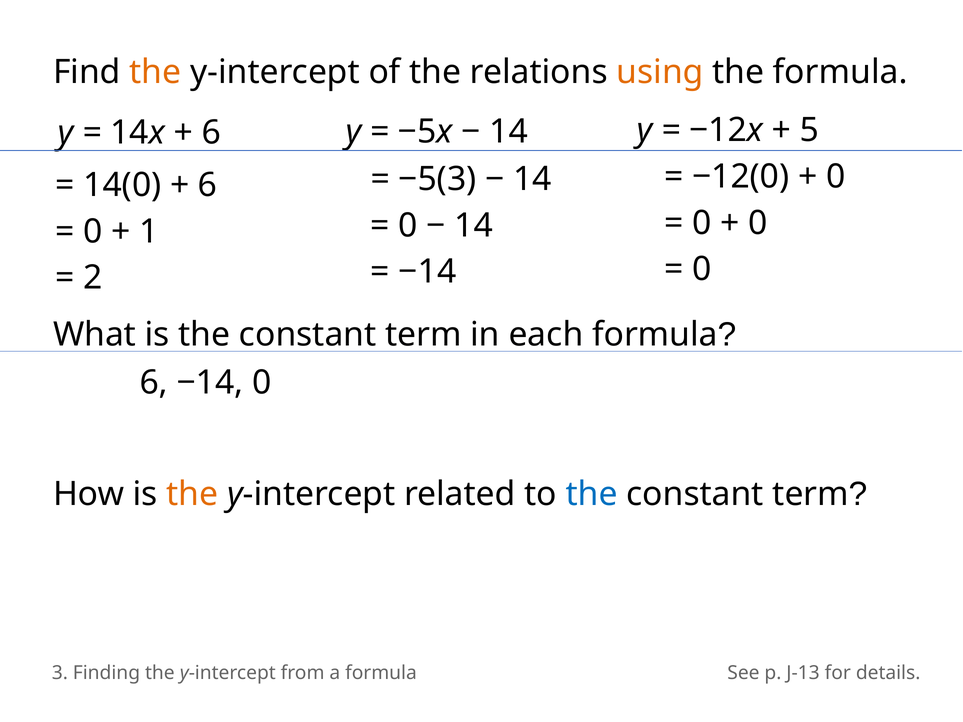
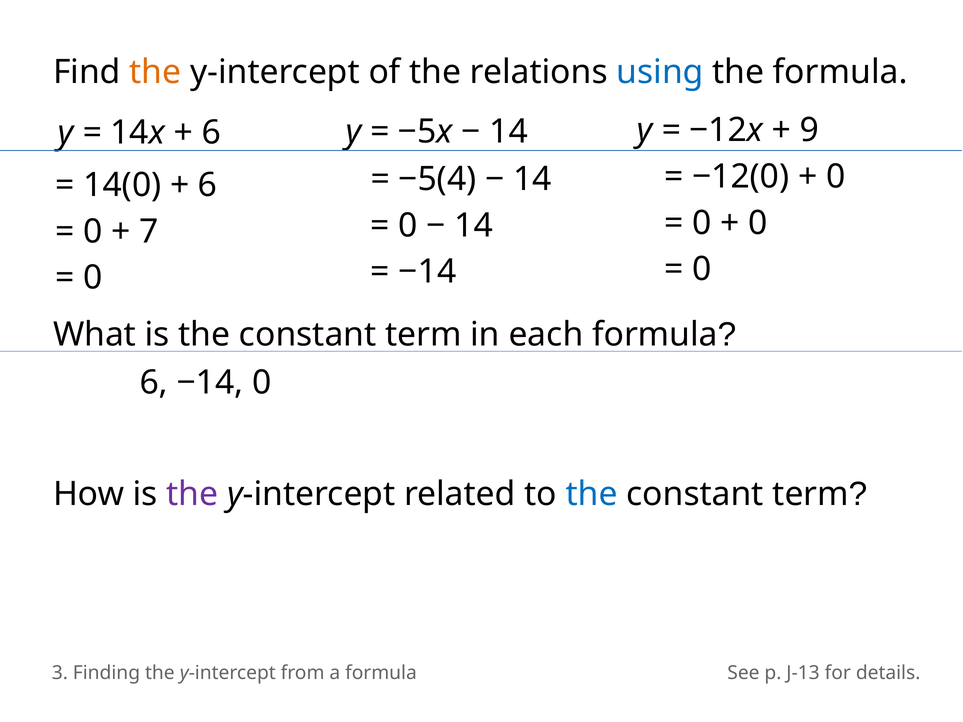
using colour: orange -> blue
5: 5 -> 9
−5(3: −5(3 -> −5(4
1: 1 -> 7
2 at (93, 278): 2 -> 0
the at (192, 494) colour: orange -> purple
